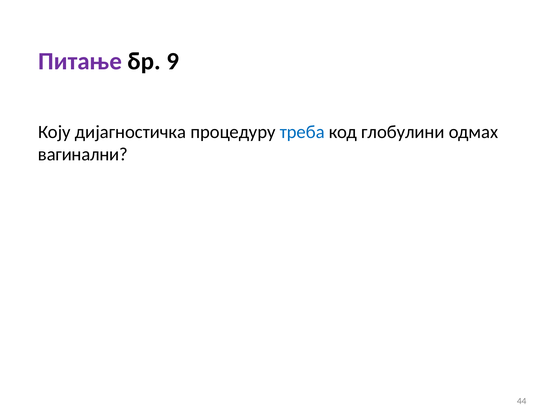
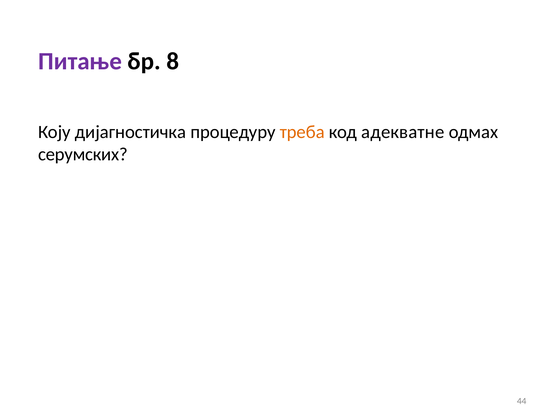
9: 9 -> 8
треба colour: blue -> orange
глобулини: глобулини -> адекватне
вагинални: вагинални -> серумских
